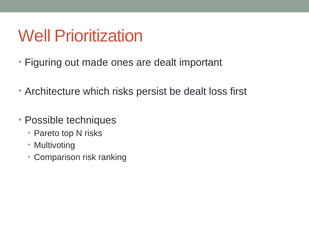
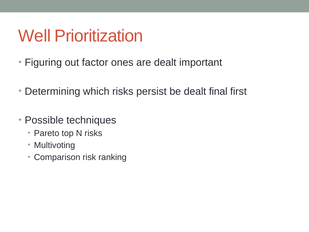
made: made -> factor
Architecture: Architecture -> Determining
loss: loss -> final
